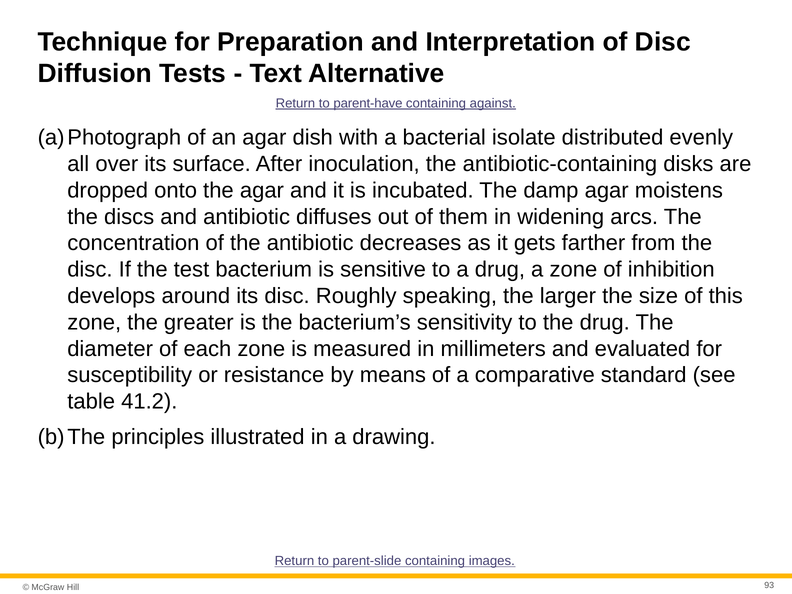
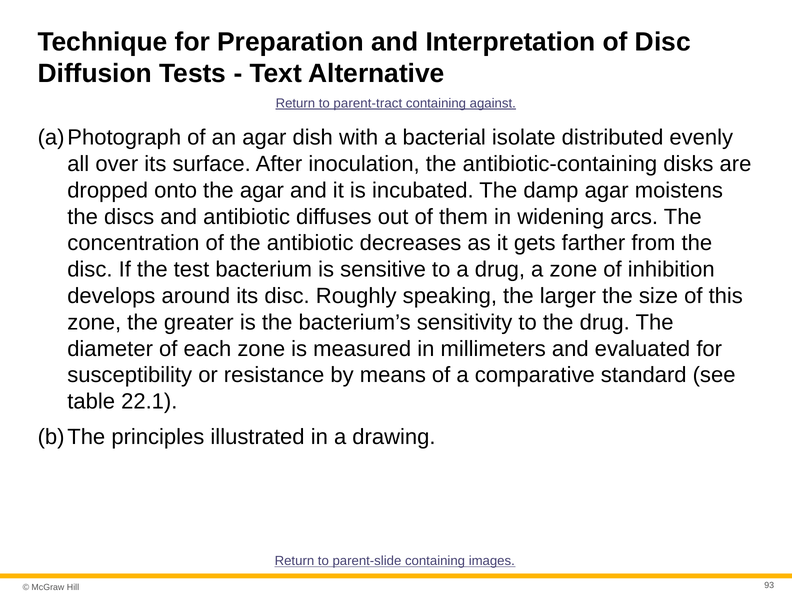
parent-have: parent-have -> parent-tract
41.2: 41.2 -> 22.1
